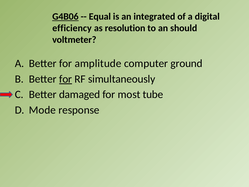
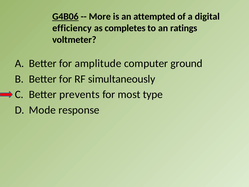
Equal: Equal -> More
integrated: integrated -> attempted
resolution: resolution -> completes
should: should -> ratings
for at (66, 79) underline: present -> none
damaged: damaged -> prevents
tube: tube -> type
